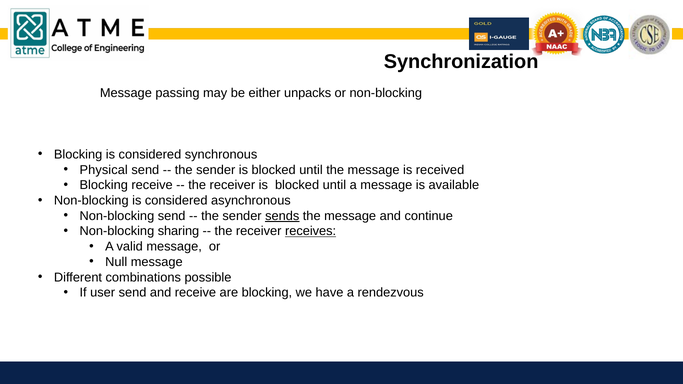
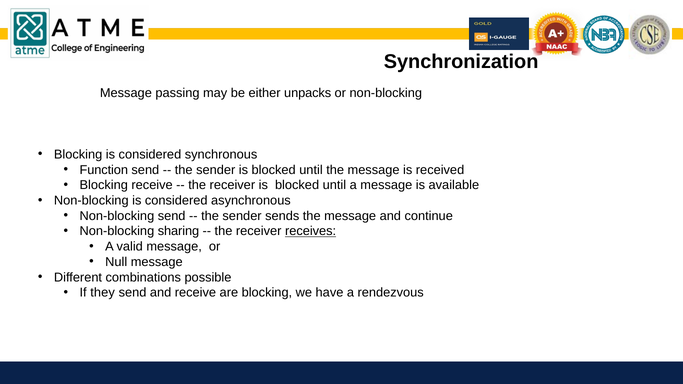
Physical: Physical -> Function
sends underline: present -> none
user: user -> they
